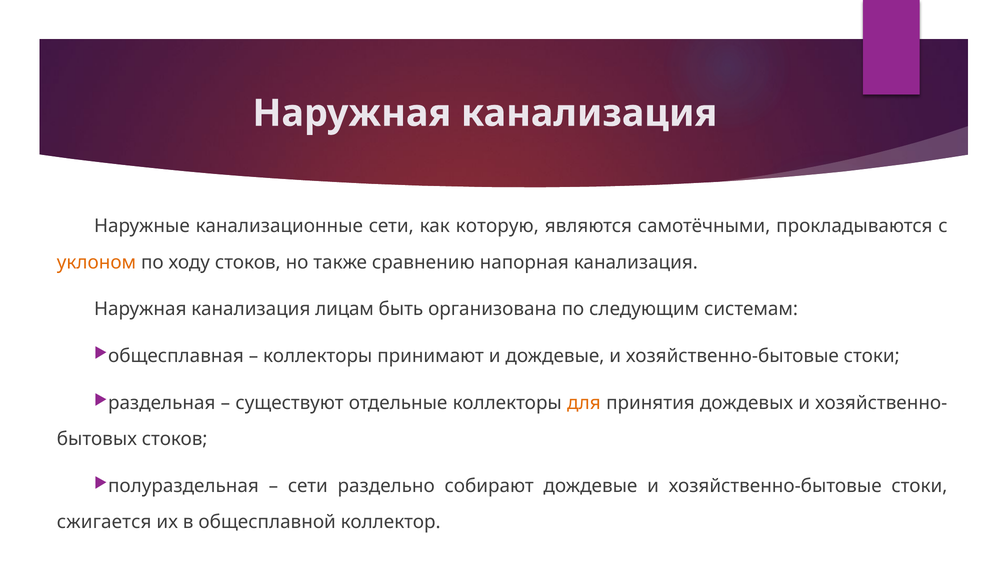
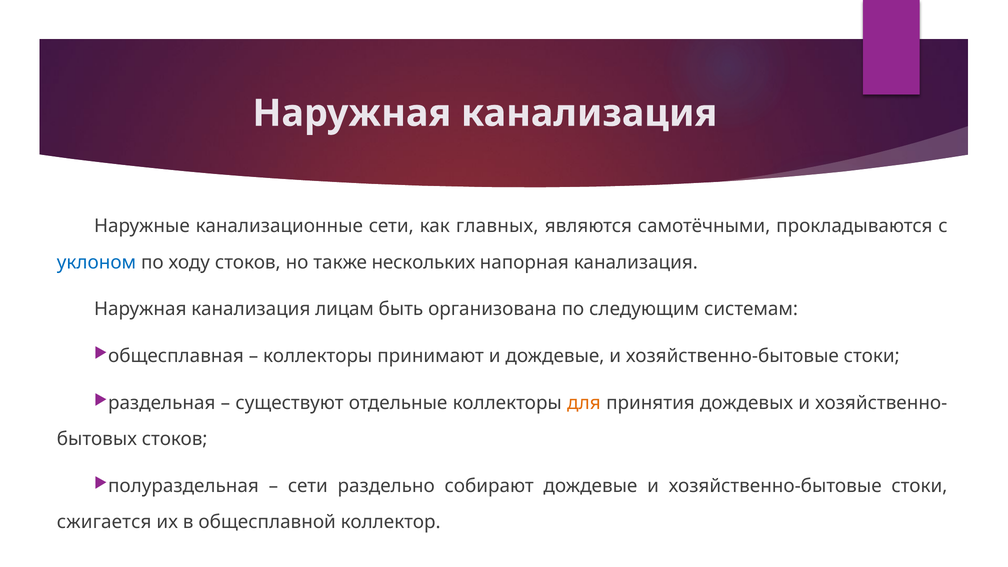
которую: которую -> главных
уклоном colour: orange -> blue
сравнению: сравнению -> нескольких
